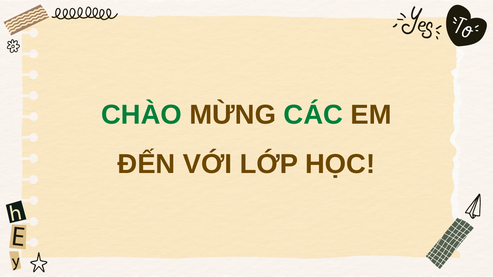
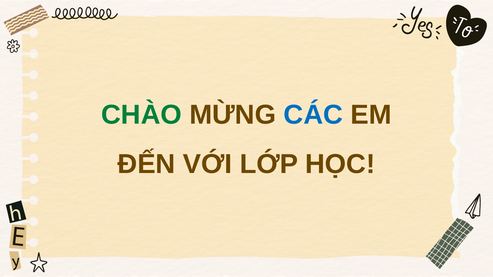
CÁC colour: green -> blue
